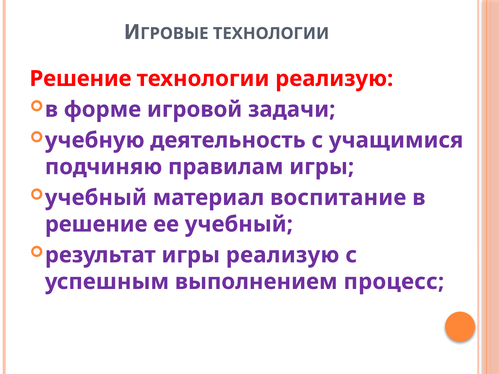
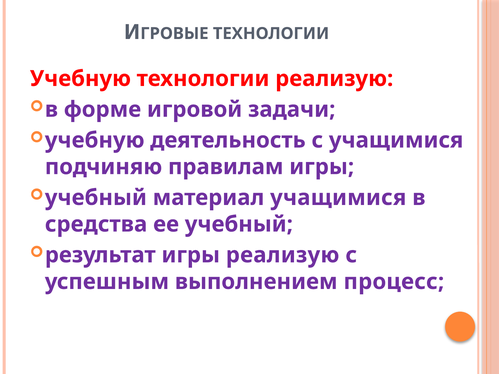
Решение at (80, 79): Решение -> Учебную
материал воспитание: воспитание -> учащимися
решение at (96, 224): решение -> средства
